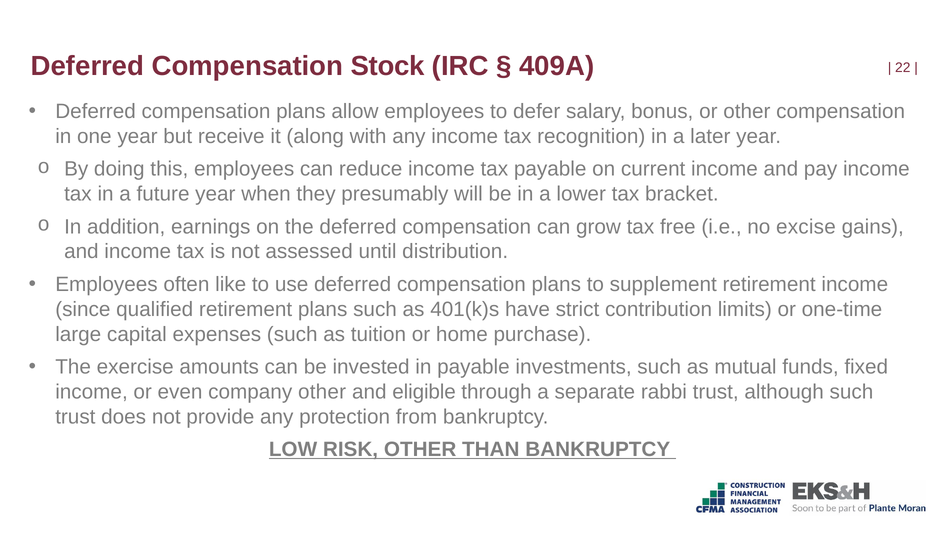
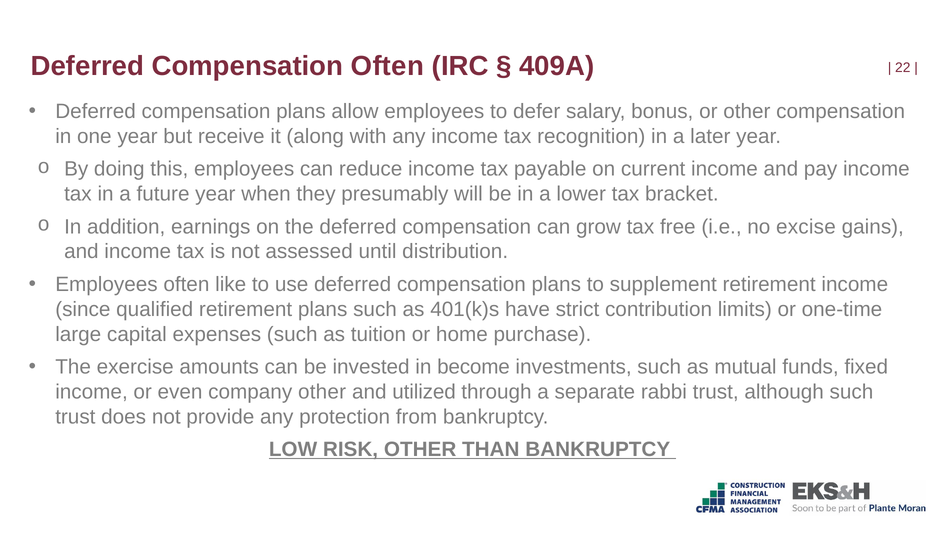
Compensation Stock: Stock -> Often
in payable: payable -> become
eligible: eligible -> utilized
